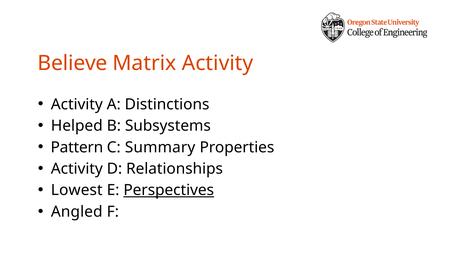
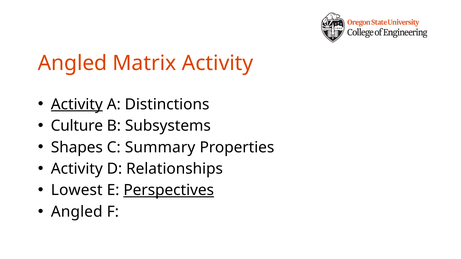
Believe at (73, 63): Believe -> Angled
Activity at (77, 104) underline: none -> present
Helped: Helped -> Culture
Pattern: Pattern -> Shapes
